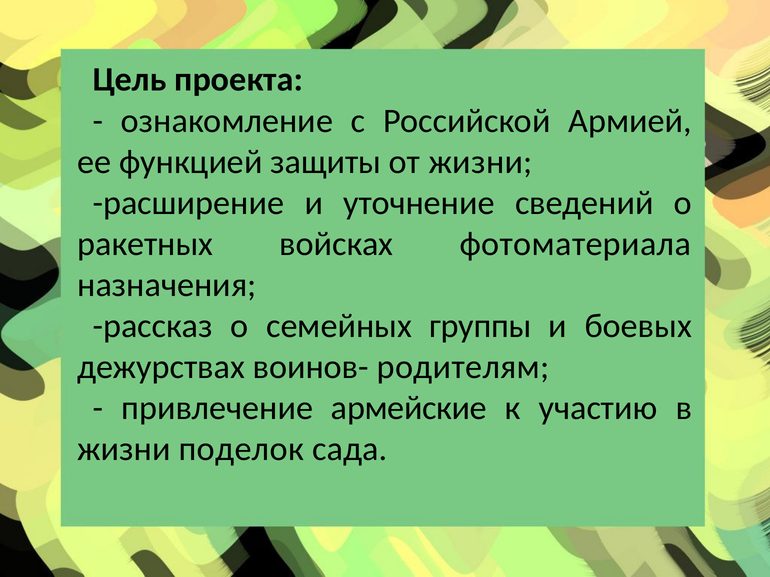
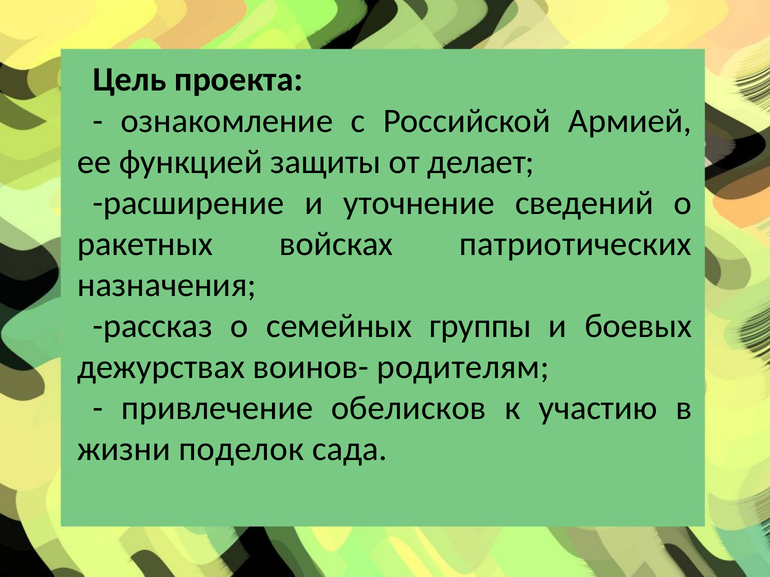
от жизни: жизни -> делает
фотоматериала: фотоматериала -> патриотических
армейские: армейские -> обелисков
